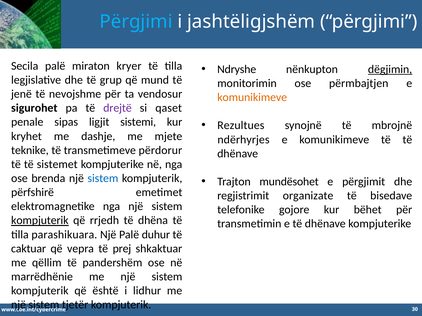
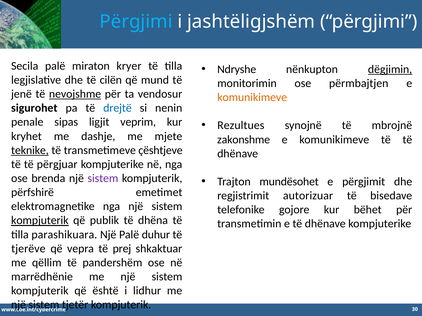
grup: grup -> cilën
nevojshme underline: none -> present
drejtë colour: purple -> blue
qaset: qaset -> nenin
sistemi: sistemi -> veprim
ndërhyrjes: ndërhyrjes -> zakonshme
teknike underline: none -> present
përdorur: përdorur -> çështjeve
sistemet: sistemet -> përgjuar
sistem at (103, 179) colour: blue -> purple
organizate: organizate -> autorizuar
rrjedh: rrjedh -> publik
caktuar: caktuar -> tjerëve
